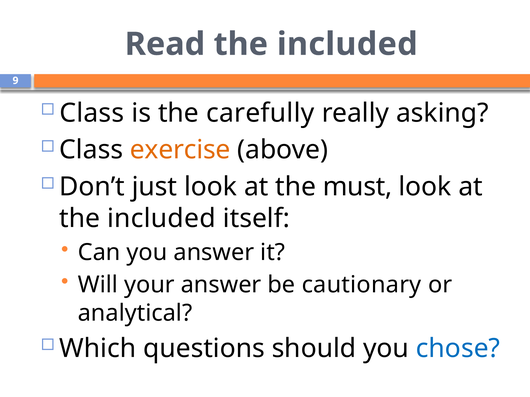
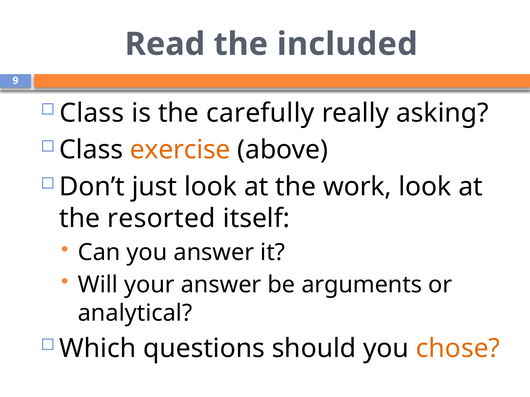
must: must -> work
included at (161, 219): included -> resorted
cautionary: cautionary -> arguments
chose colour: blue -> orange
